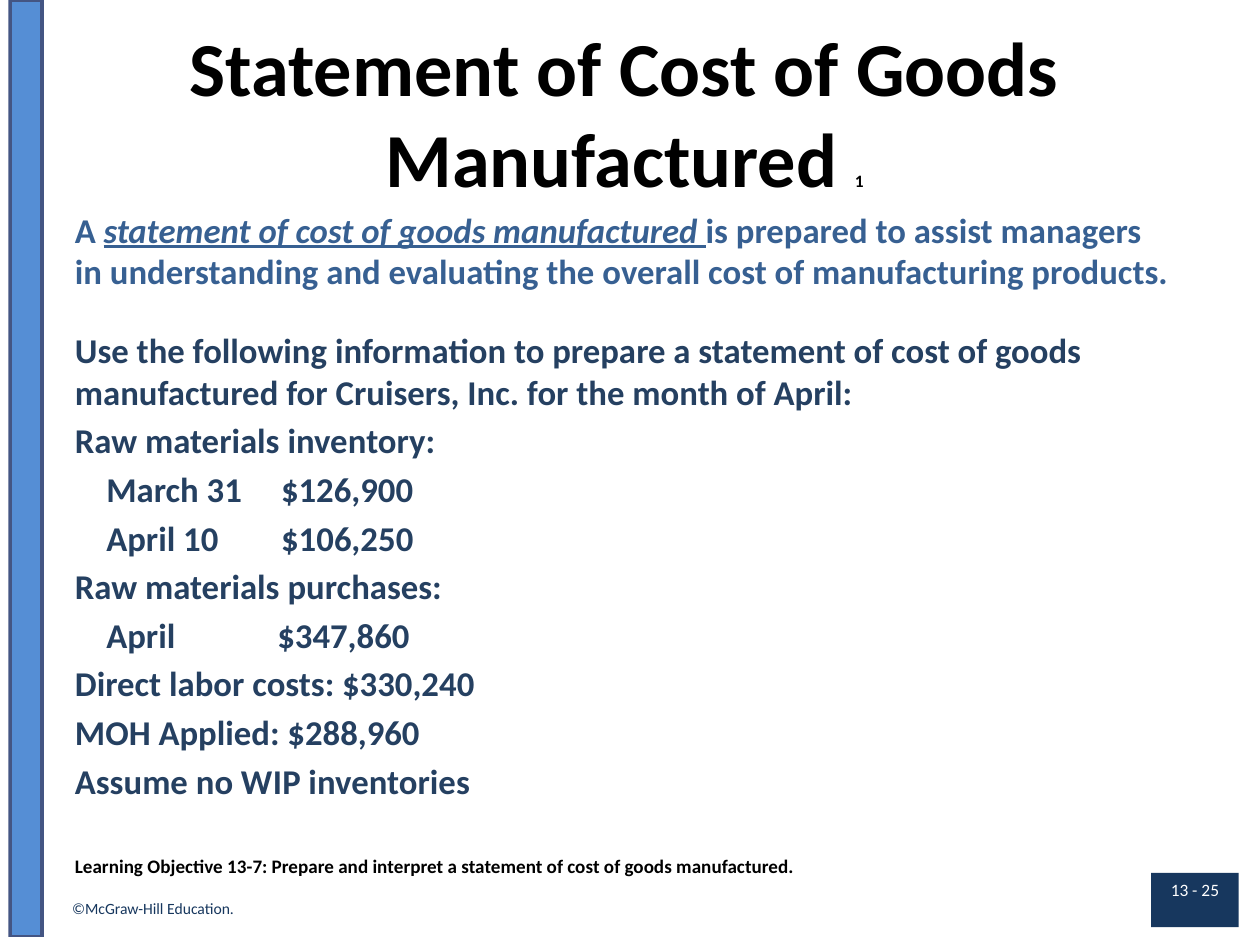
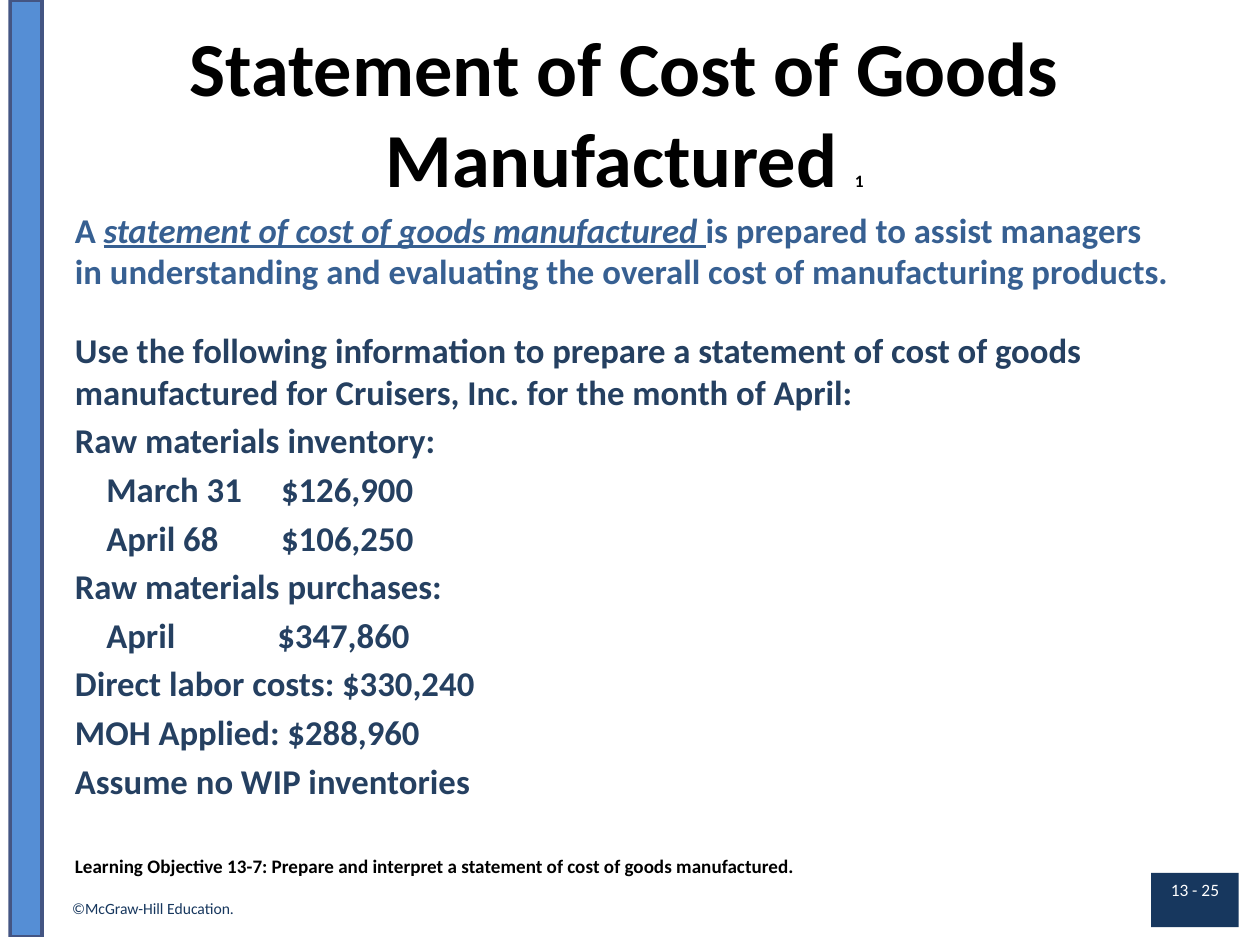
10: 10 -> 68
